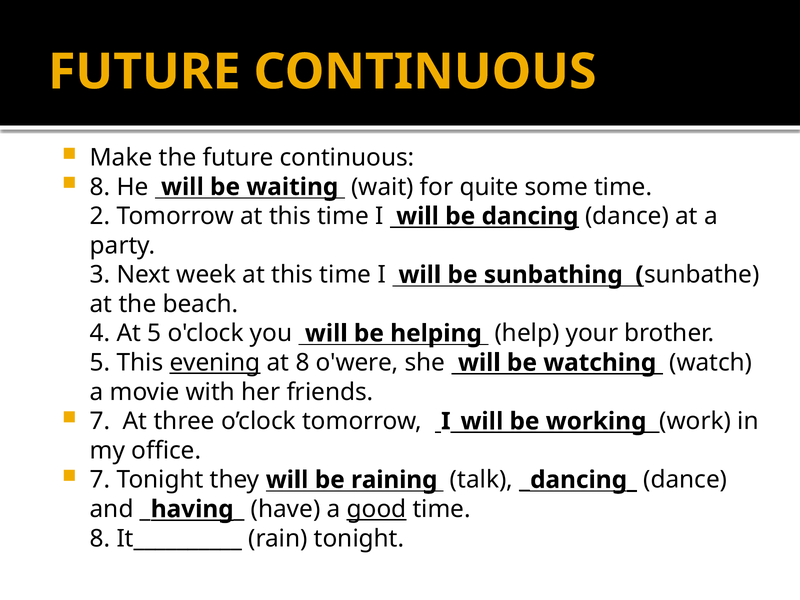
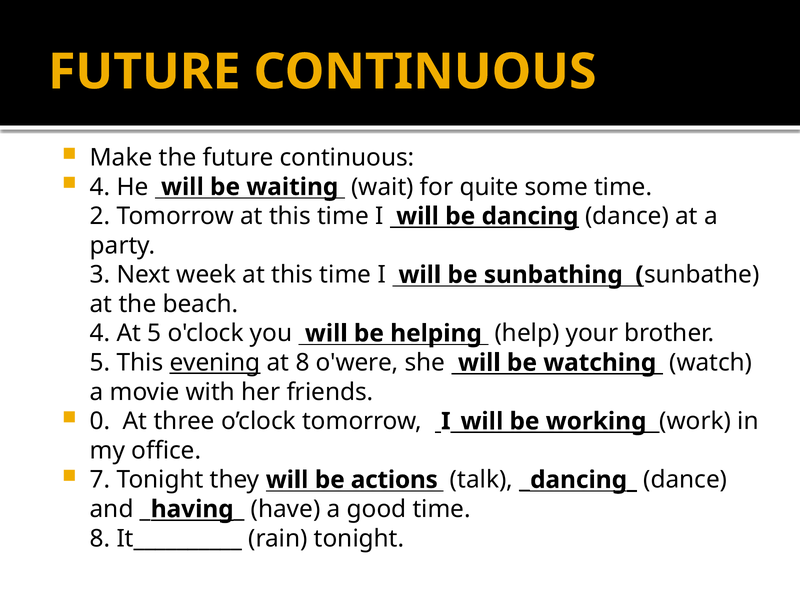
8 at (100, 187): 8 -> 4
7 at (100, 421): 7 -> 0
raining: raining -> actions
good underline: present -> none
